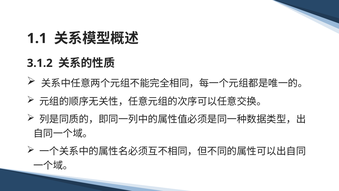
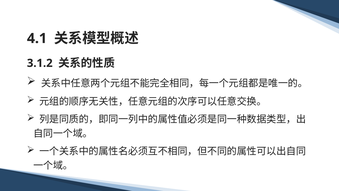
1.1: 1.1 -> 4.1
